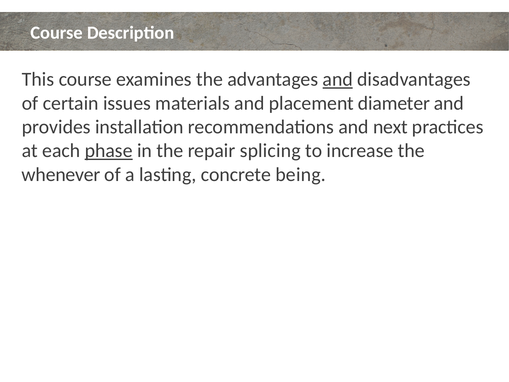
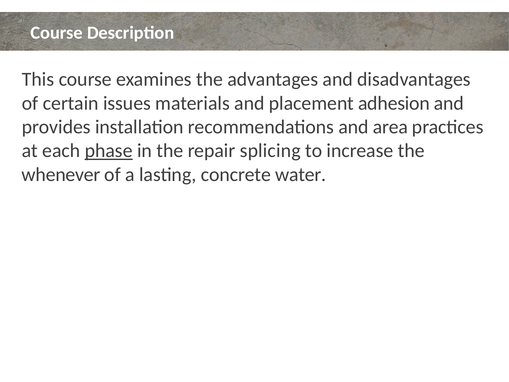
and at (338, 79) underline: present -> none
diameter: diameter -> adhesion
next: next -> area
being: being -> water
